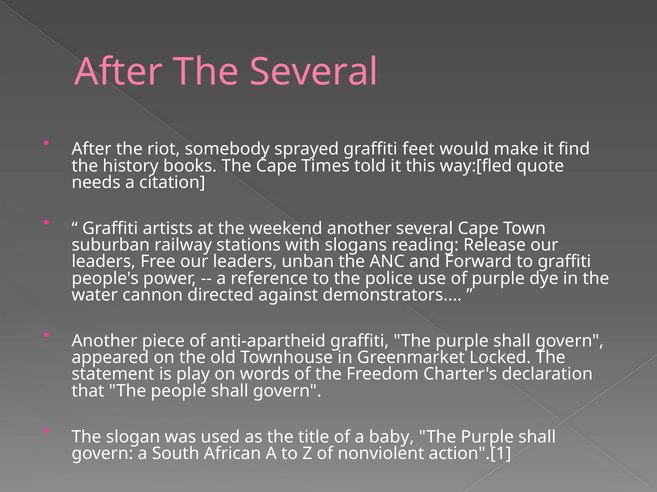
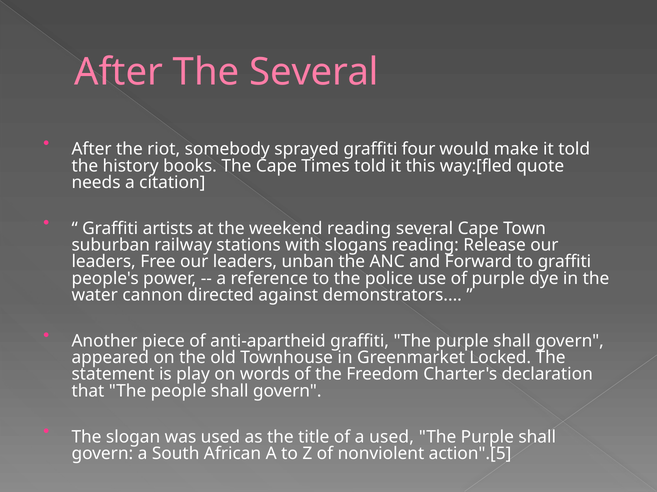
feet: feet -> four
it find: find -> told
weekend another: another -> reading
a baby: baby -> used
action".[1: action".[1 -> action".[5
